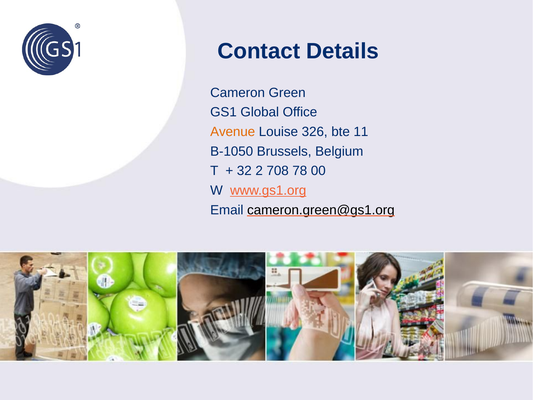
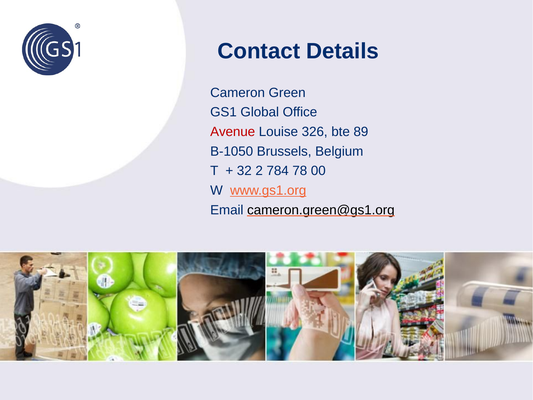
Avenue colour: orange -> red
11: 11 -> 89
708: 708 -> 784
